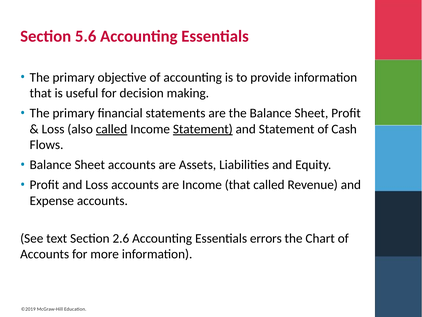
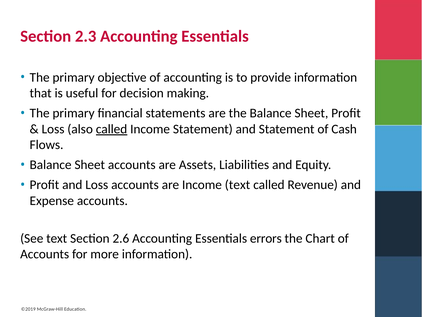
5.6: 5.6 -> 2.3
Statement at (203, 129) underline: present -> none
Income that: that -> text
